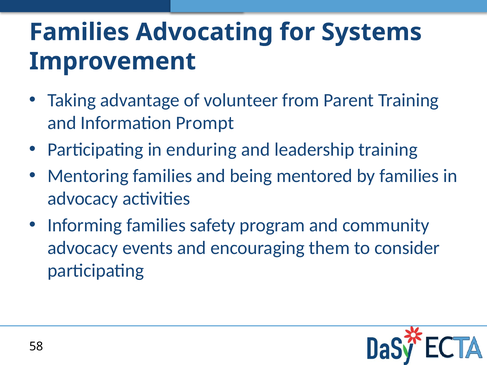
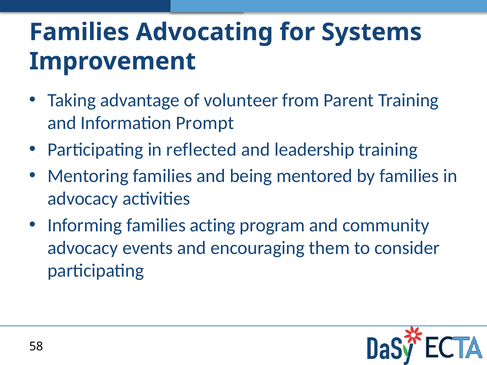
enduring: enduring -> reflected
safety: safety -> acting
